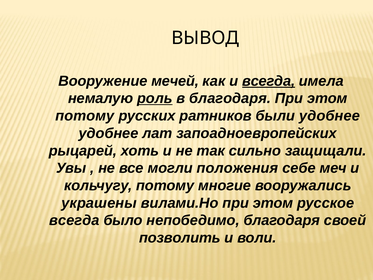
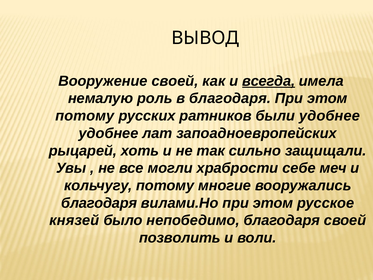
Вооружение мечей: мечей -> своей
роль underline: present -> none
положения: положения -> храбрости
украшены at (99, 203): украшены -> благодаря
всегда at (74, 220): всегда -> князей
